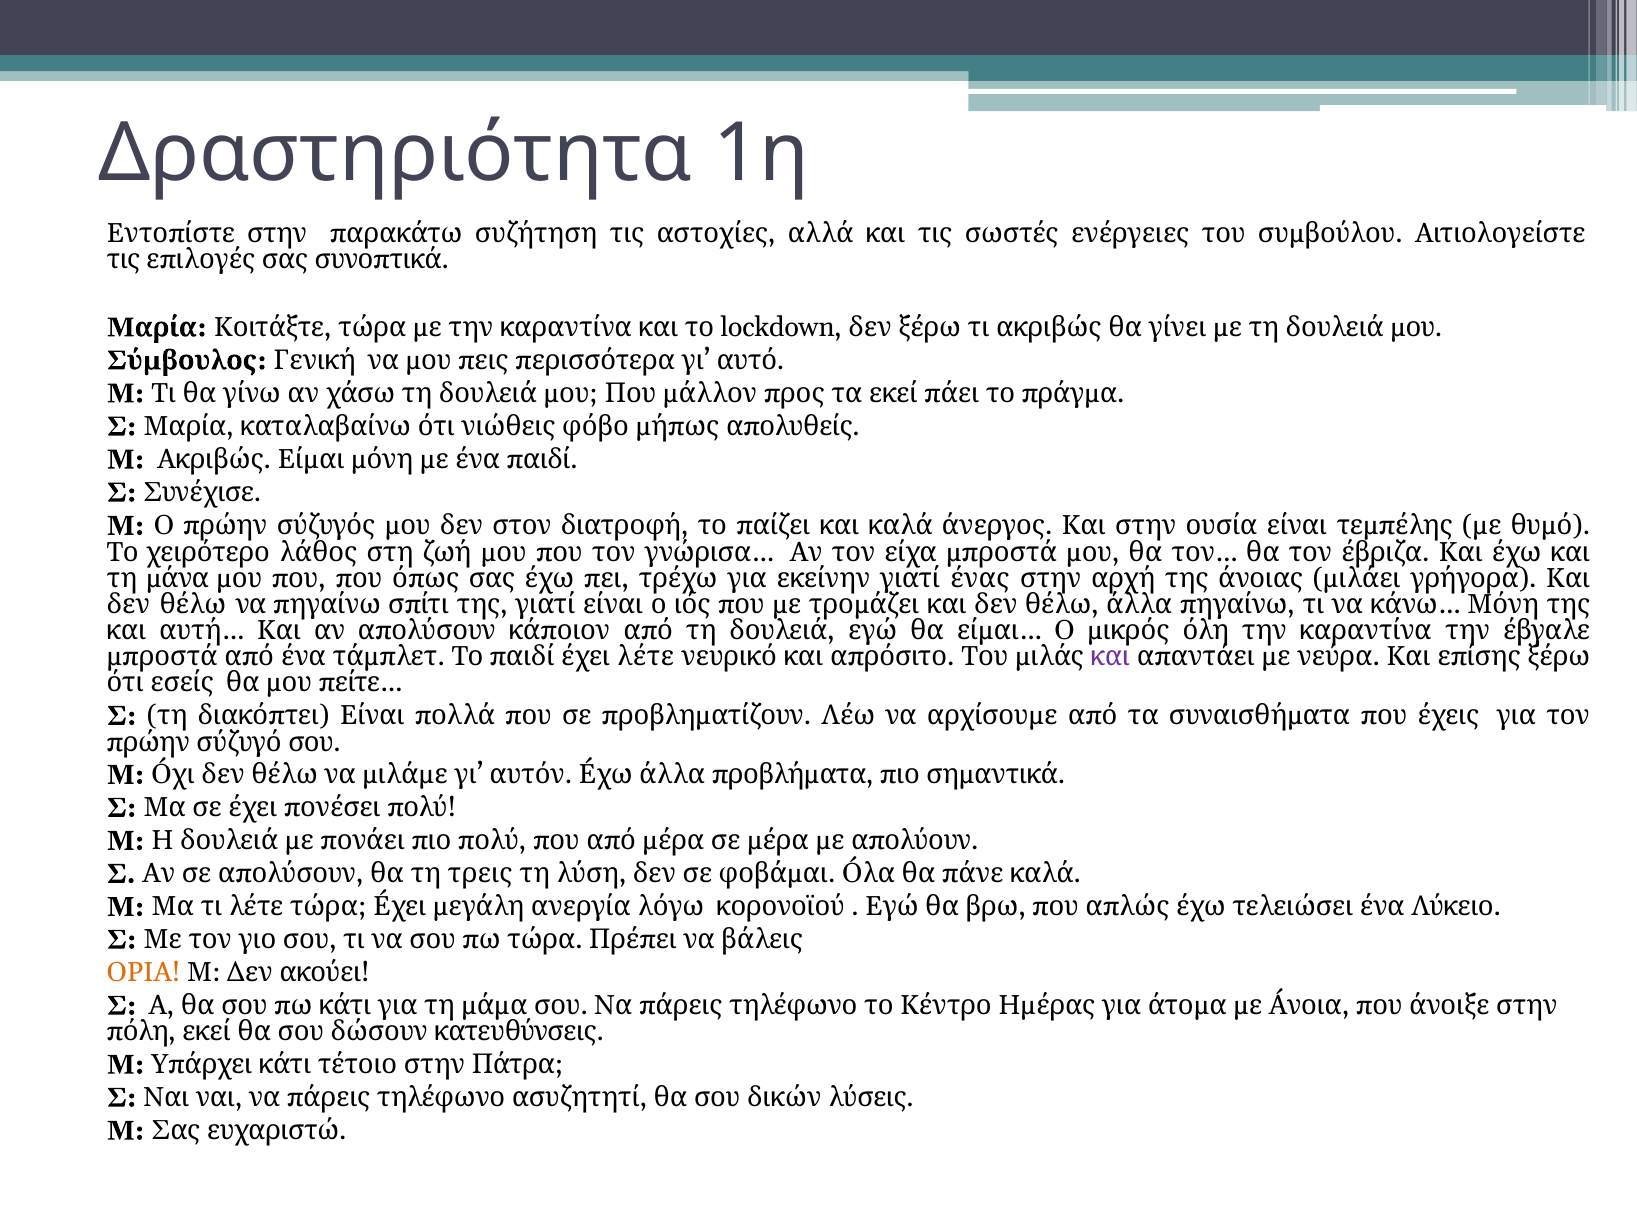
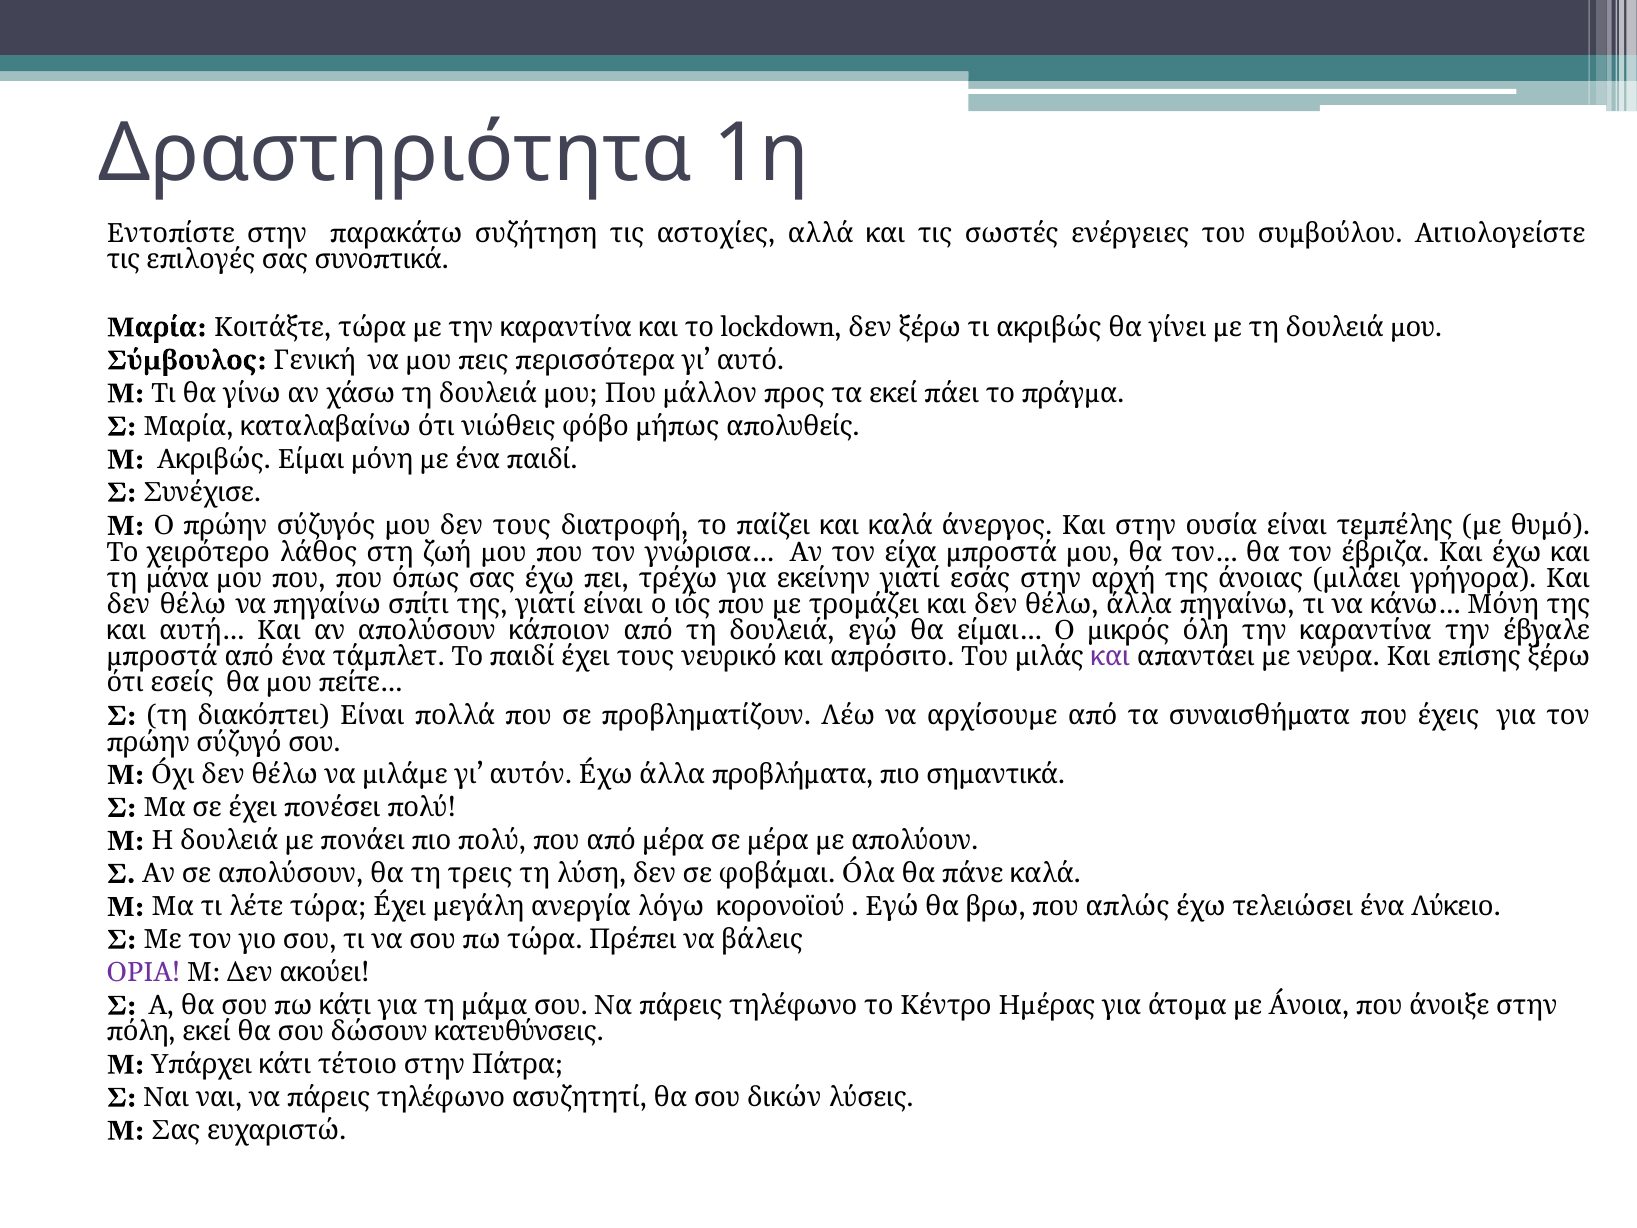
δεν στον: στον -> τους
ένας: ένας -> εσάς
έχει λέτε: λέτε -> τους
ΟΡΙΑ colour: orange -> purple
